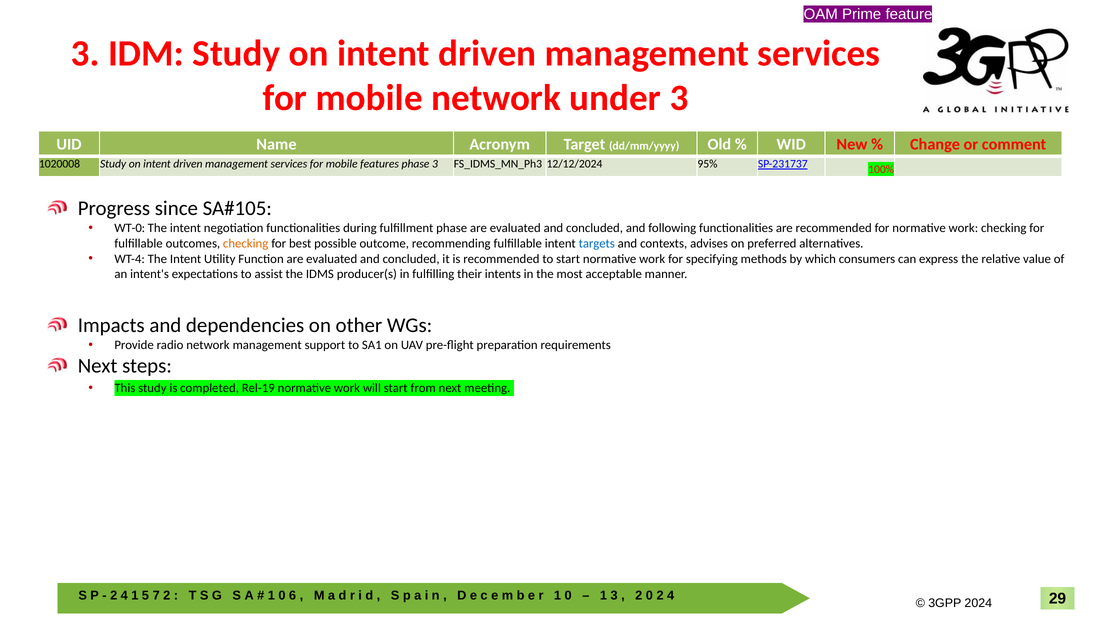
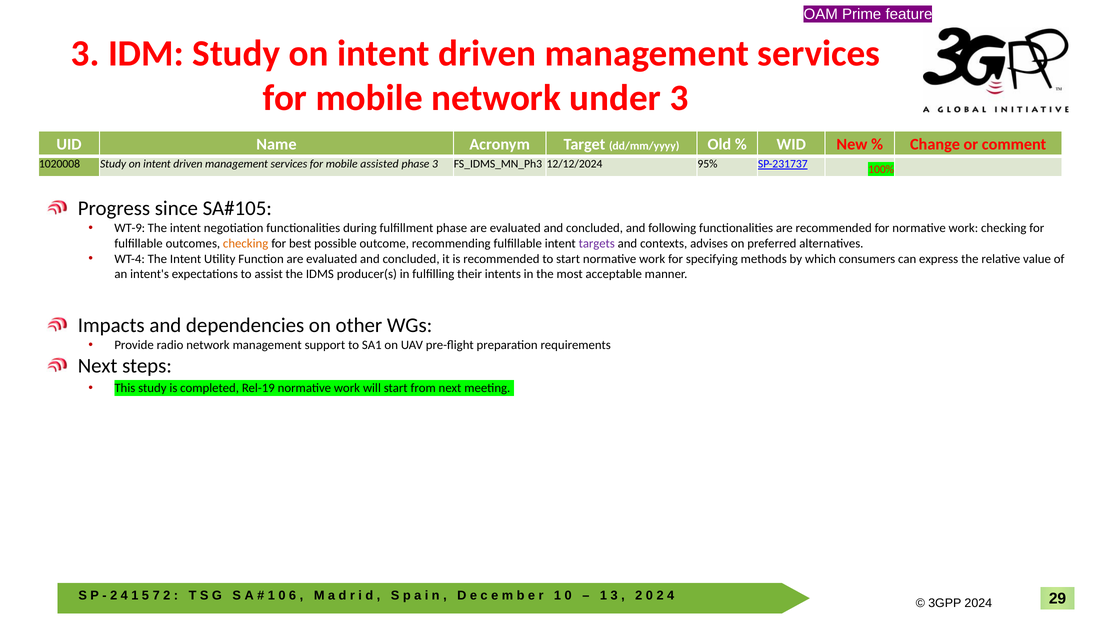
features: features -> assisted
WT-0: WT-0 -> WT-9
targets colour: blue -> purple
